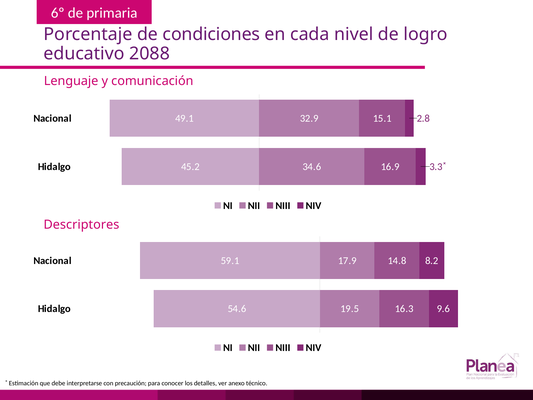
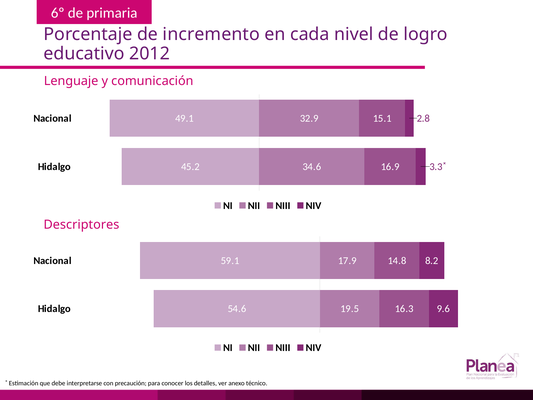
condiciones: condiciones -> incremento
2088: 2088 -> 2012
